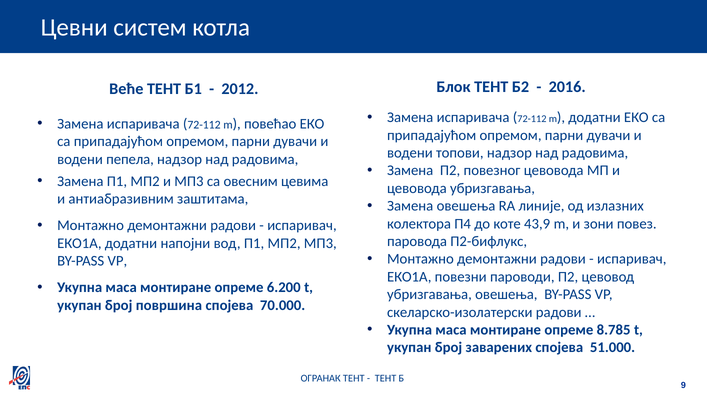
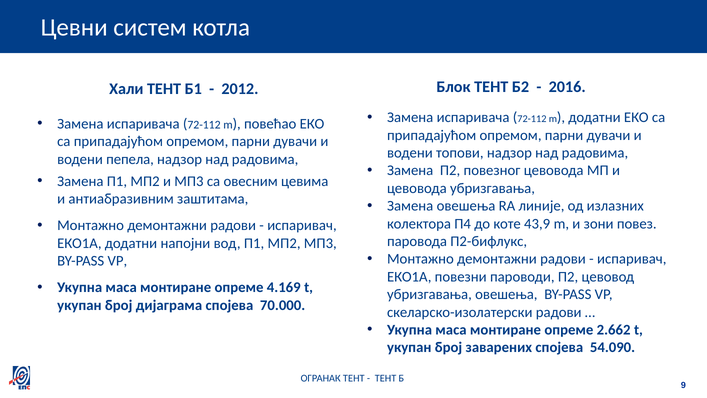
Веће: Веће -> Хали
6.200: 6.200 -> 4.169
површина: површина -> дијаграма
8.785: 8.785 -> 2.662
51.000: 51.000 -> 54.090
